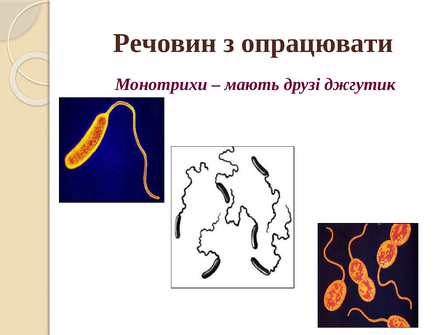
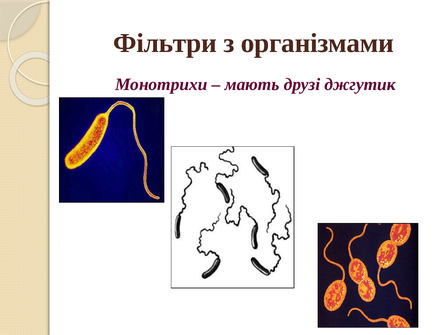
Речовин: Речовин -> Фільтри
опрацювати: опрацювати -> організмами
